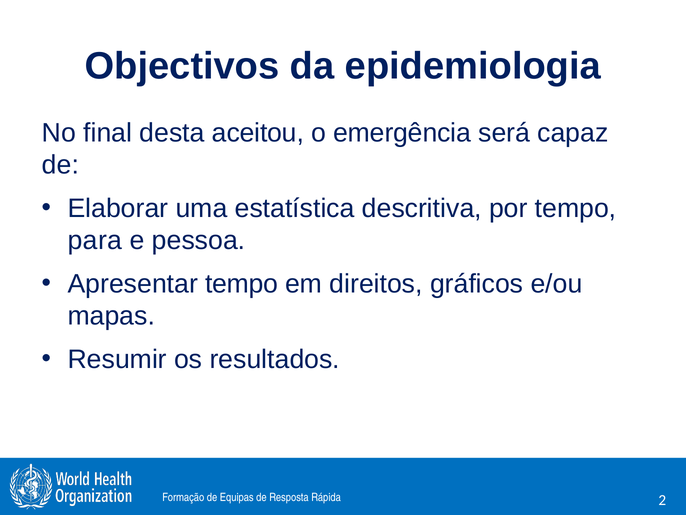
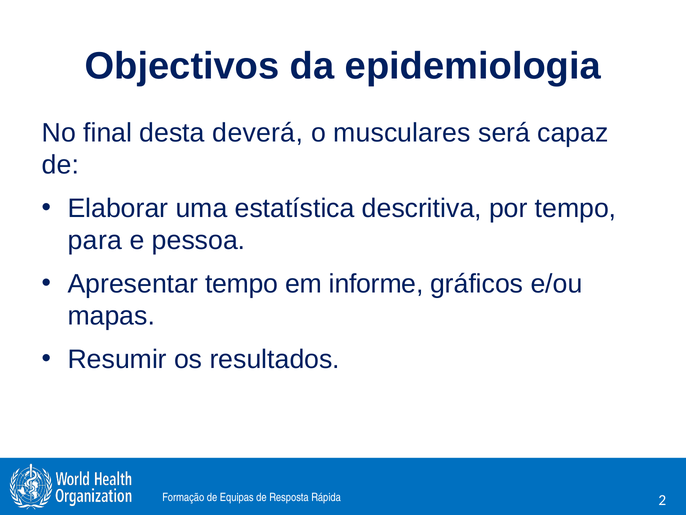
aceitou: aceitou -> deverá
emergência: emergência -> musculares
direitos: direitos -> informe
